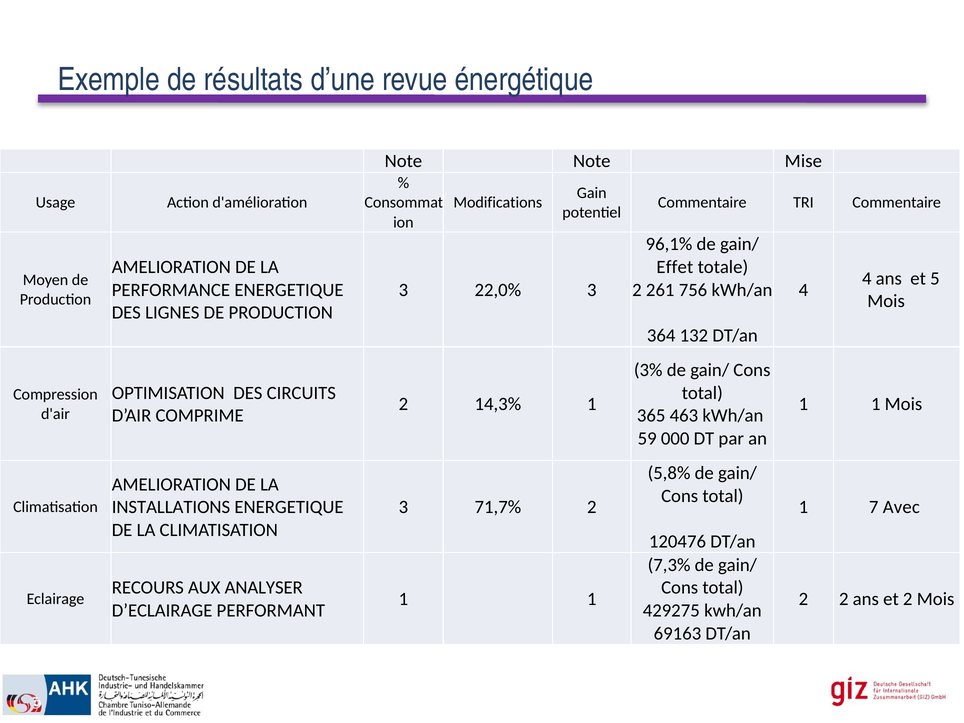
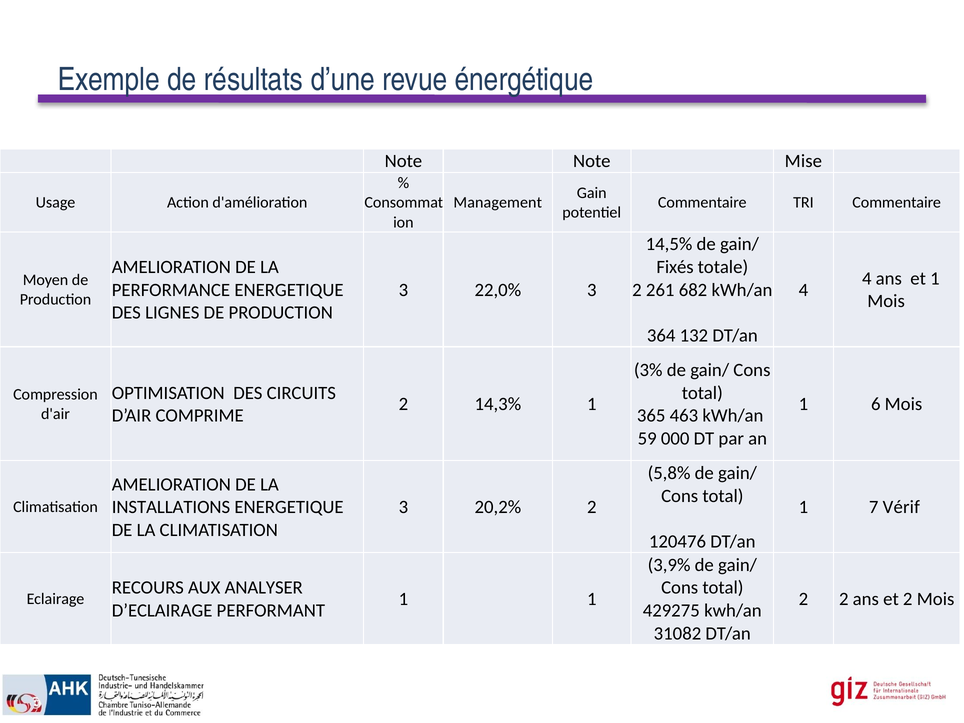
Modifications: Modifications -> Management
96,1%: 96,1% -> 14,5%
Effet: Effet -> Fixés
et 5: 5 -> 1
756: 756 -> 682
1 at (876, 404): 1 -> 6
71,7%: 71,7% -> 20,2%
Avec: Avec -> Vérif
7,3%: 7,3% -> 3,9%
69163: 69163 -> 31082
